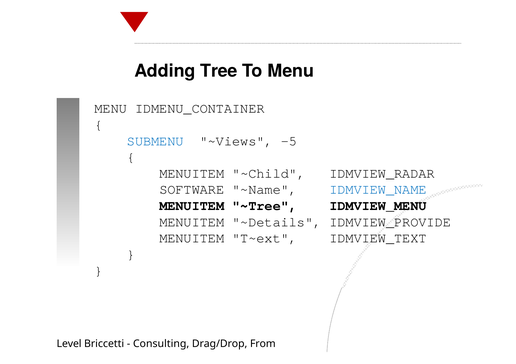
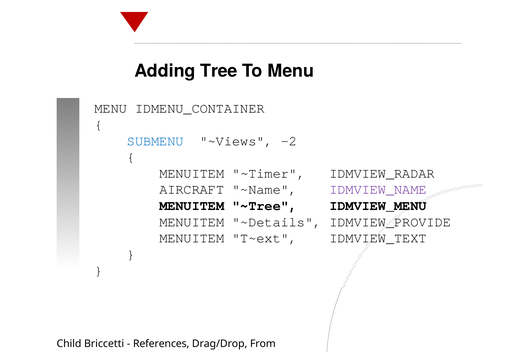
-5: -5 -> -2
~Child: ~Child -> ~Timer
SOFTWARE: SOFTWARE -> AIRCRAFT
IDMVIEW_NAME colour: blue -> purple
Level: Level -> Child
Consulting: Consulting -> References
